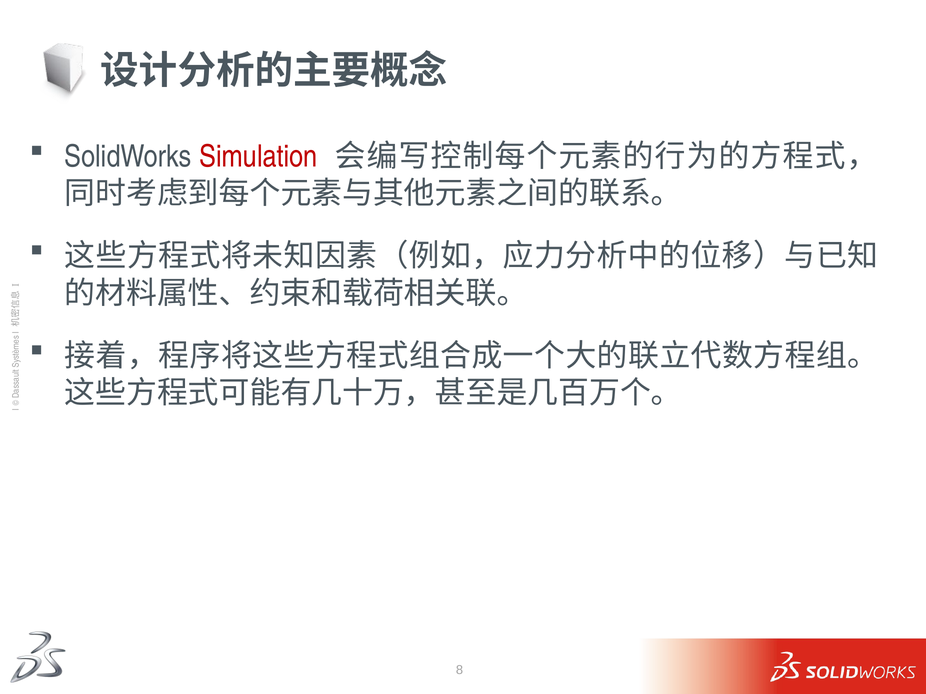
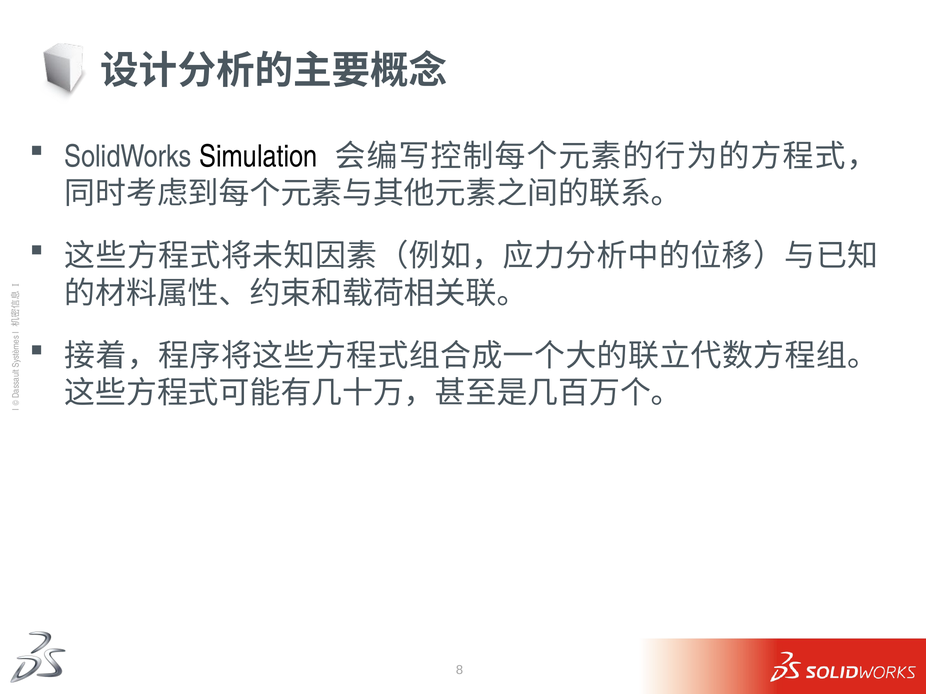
Simulation colour: red -> black
